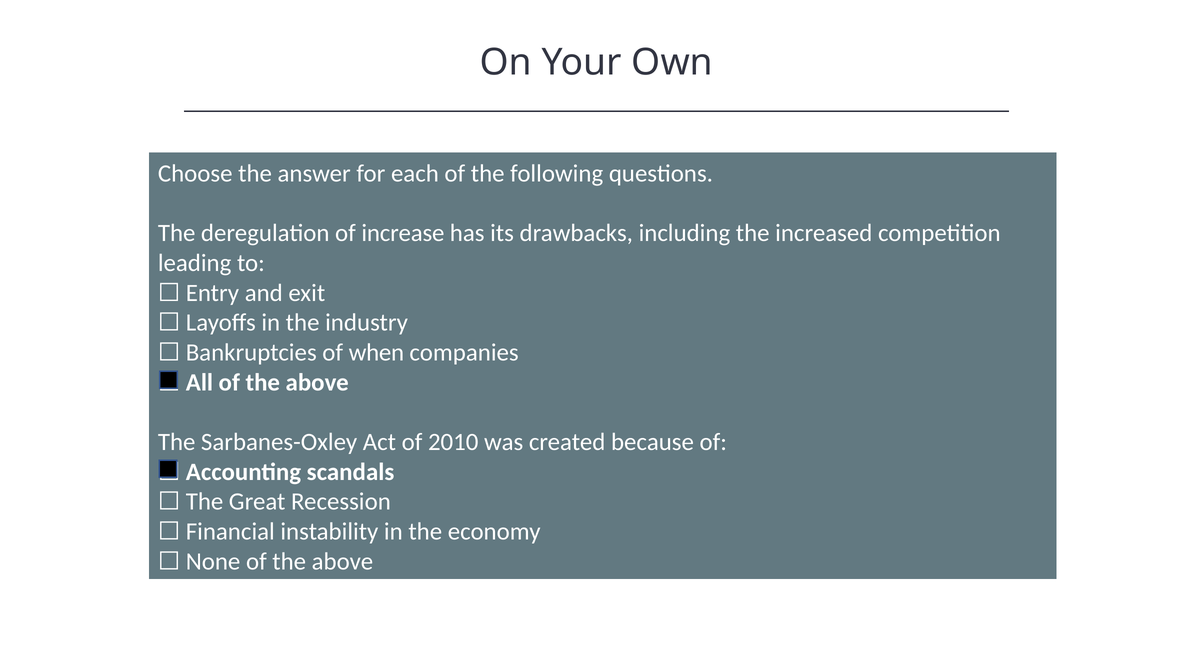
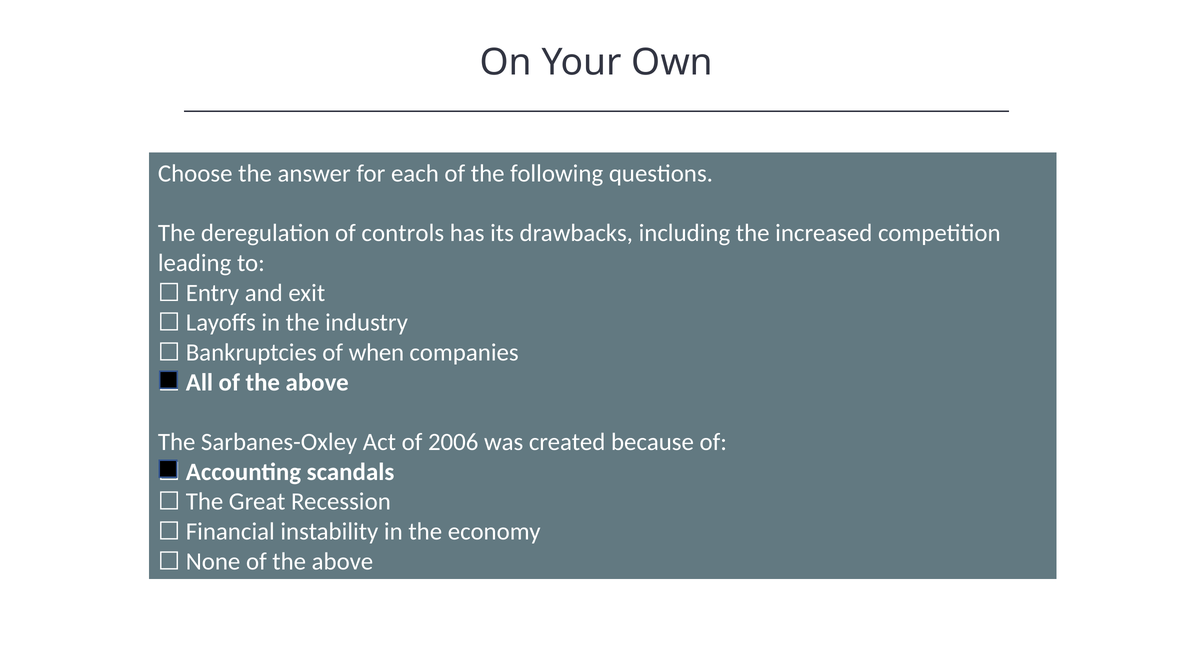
increase: increase -> controls
2010: 2010 -> 2006
